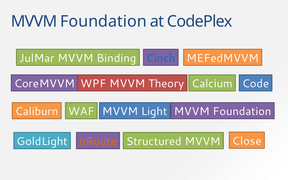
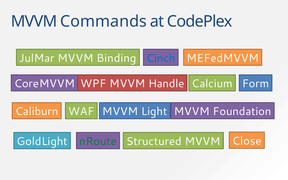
Foundation at (103, 21): Foundation -> Commands
Theory: Theory -> Handle
Code: Code -> Form
nRoute colour: orange -> green
